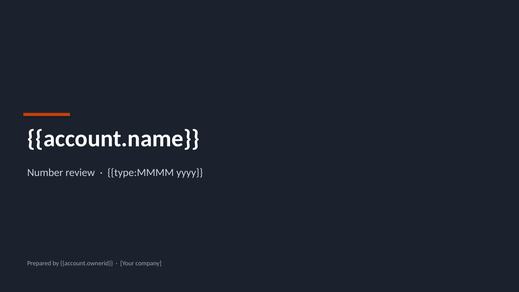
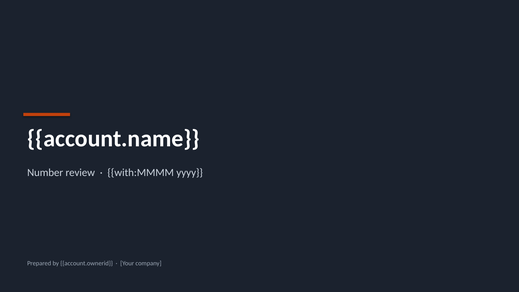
type:MMMM: type:MMMM -> with:MMMM
